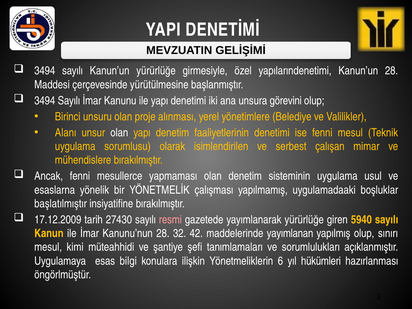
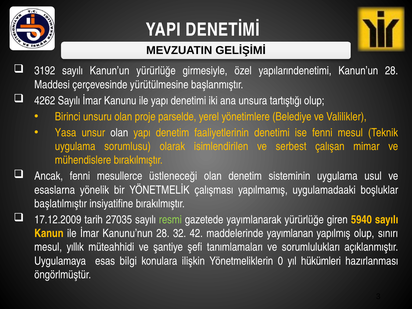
3494 at (45, 71): 3494 -> 3192
3494 at (45, 101): 3494 -> 4262
görevini: görevini -> tartıştığı
alınması: alınması -> parselde
Alanı: Alanı -> Yasa
yapmaması: yapmaması -> üstleneceği
27430: 27430 -> 27035
resmi colour: pink -> light green
kimi: kimi -> yıllık
6: 6 -> 0
